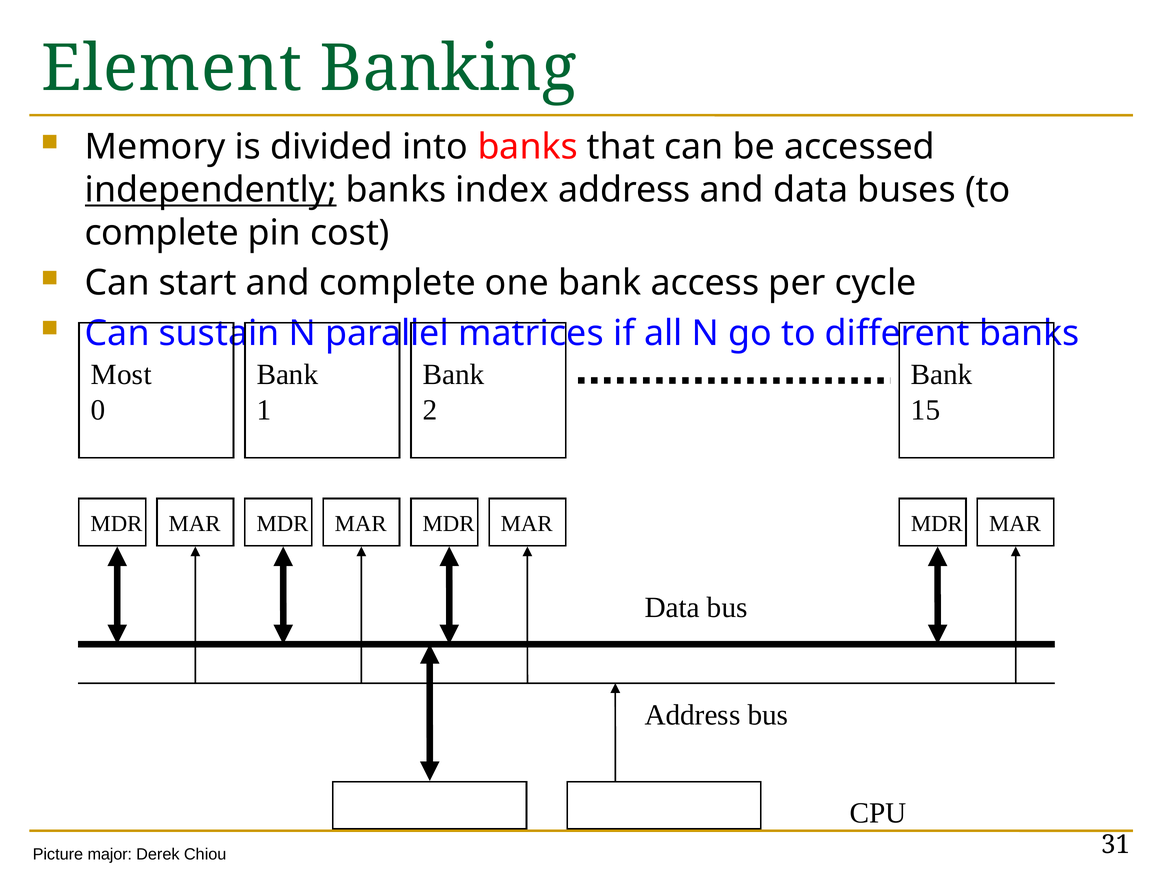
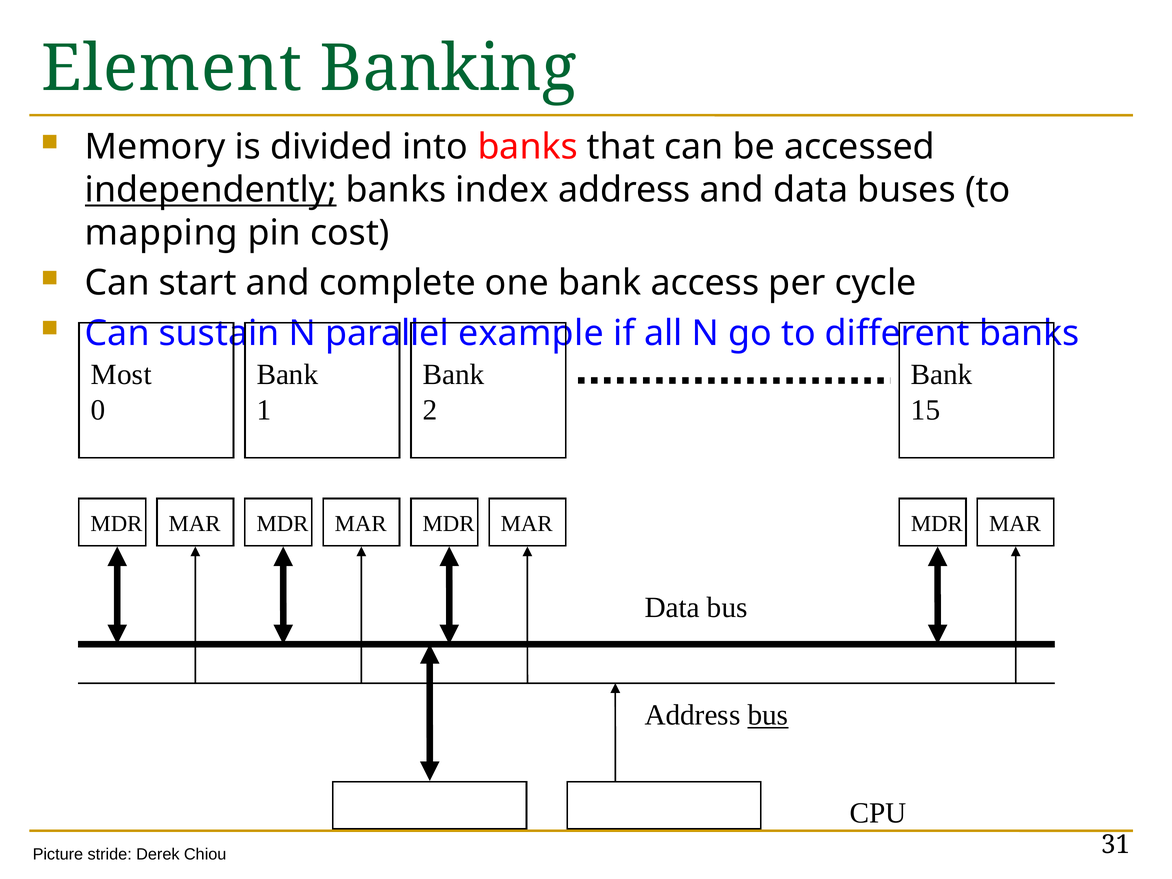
complete at (162, 233): complete -> mapping
matrices: matrices -> example
bus at (768, 715) underline: none -> present
major: major -> stride
